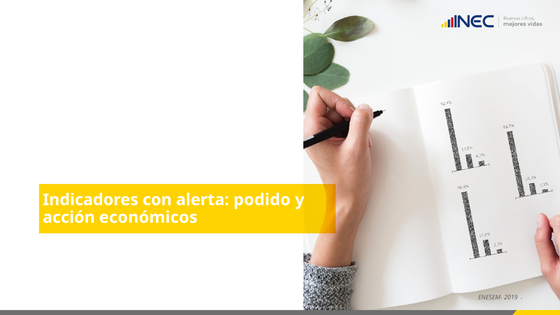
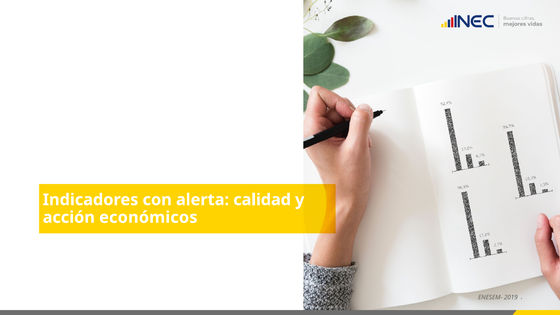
podido: podido -> calidad
